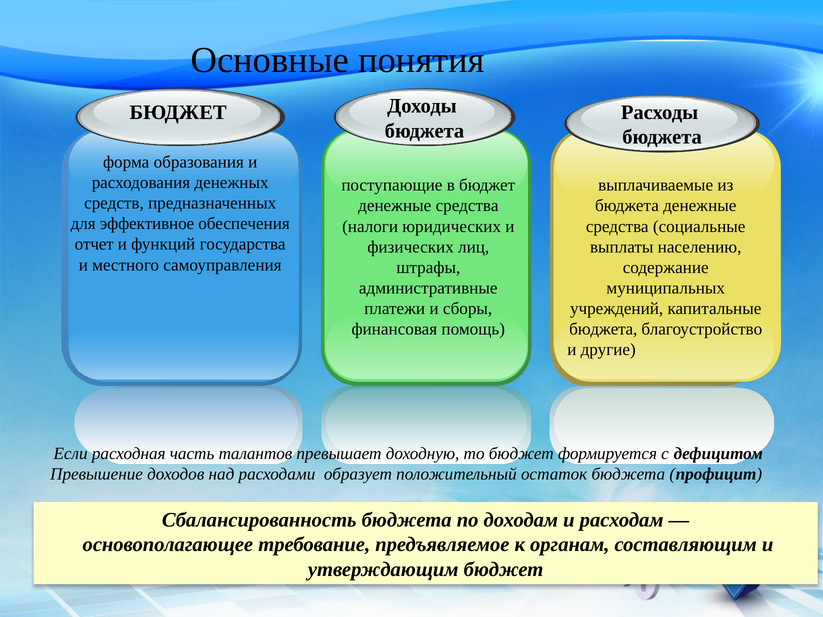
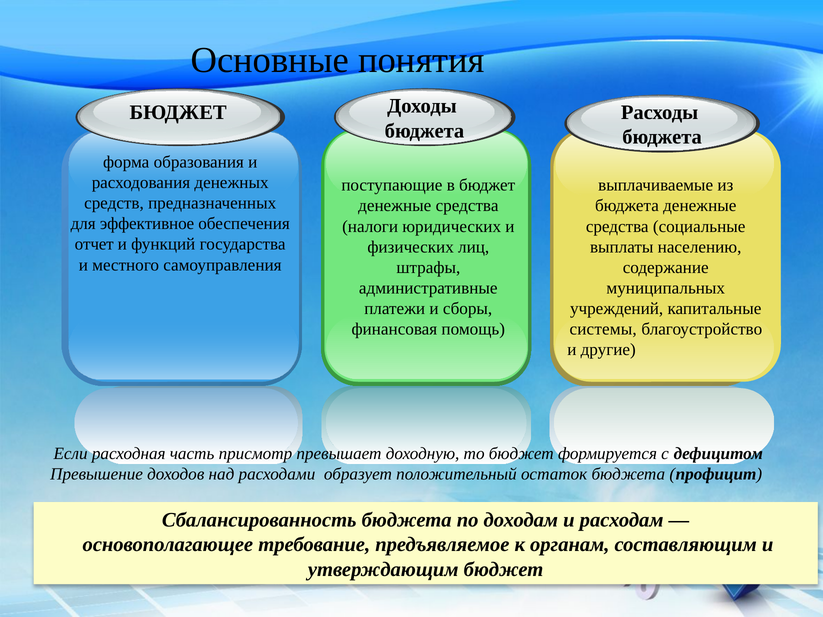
бюджета at (603, 329): бюджета -> системы
талантов: талантов -> присмотр
